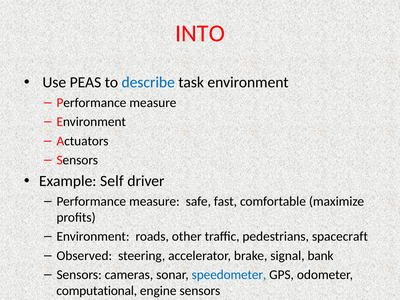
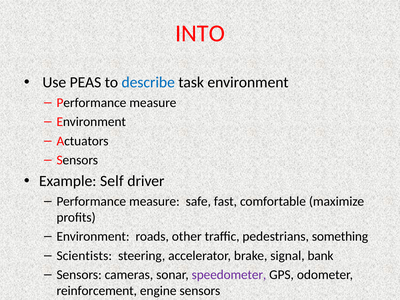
spacecraft: spacecraft -> something
Observed: Observed -> Scientists
speedometer colour: blue -> purple
computational: computational -> reinforcement
